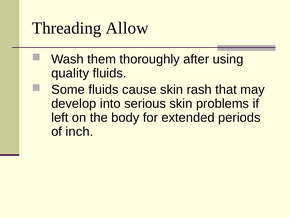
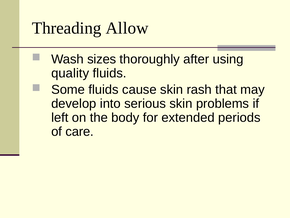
them: them -> sizes
inch: inch -> care
